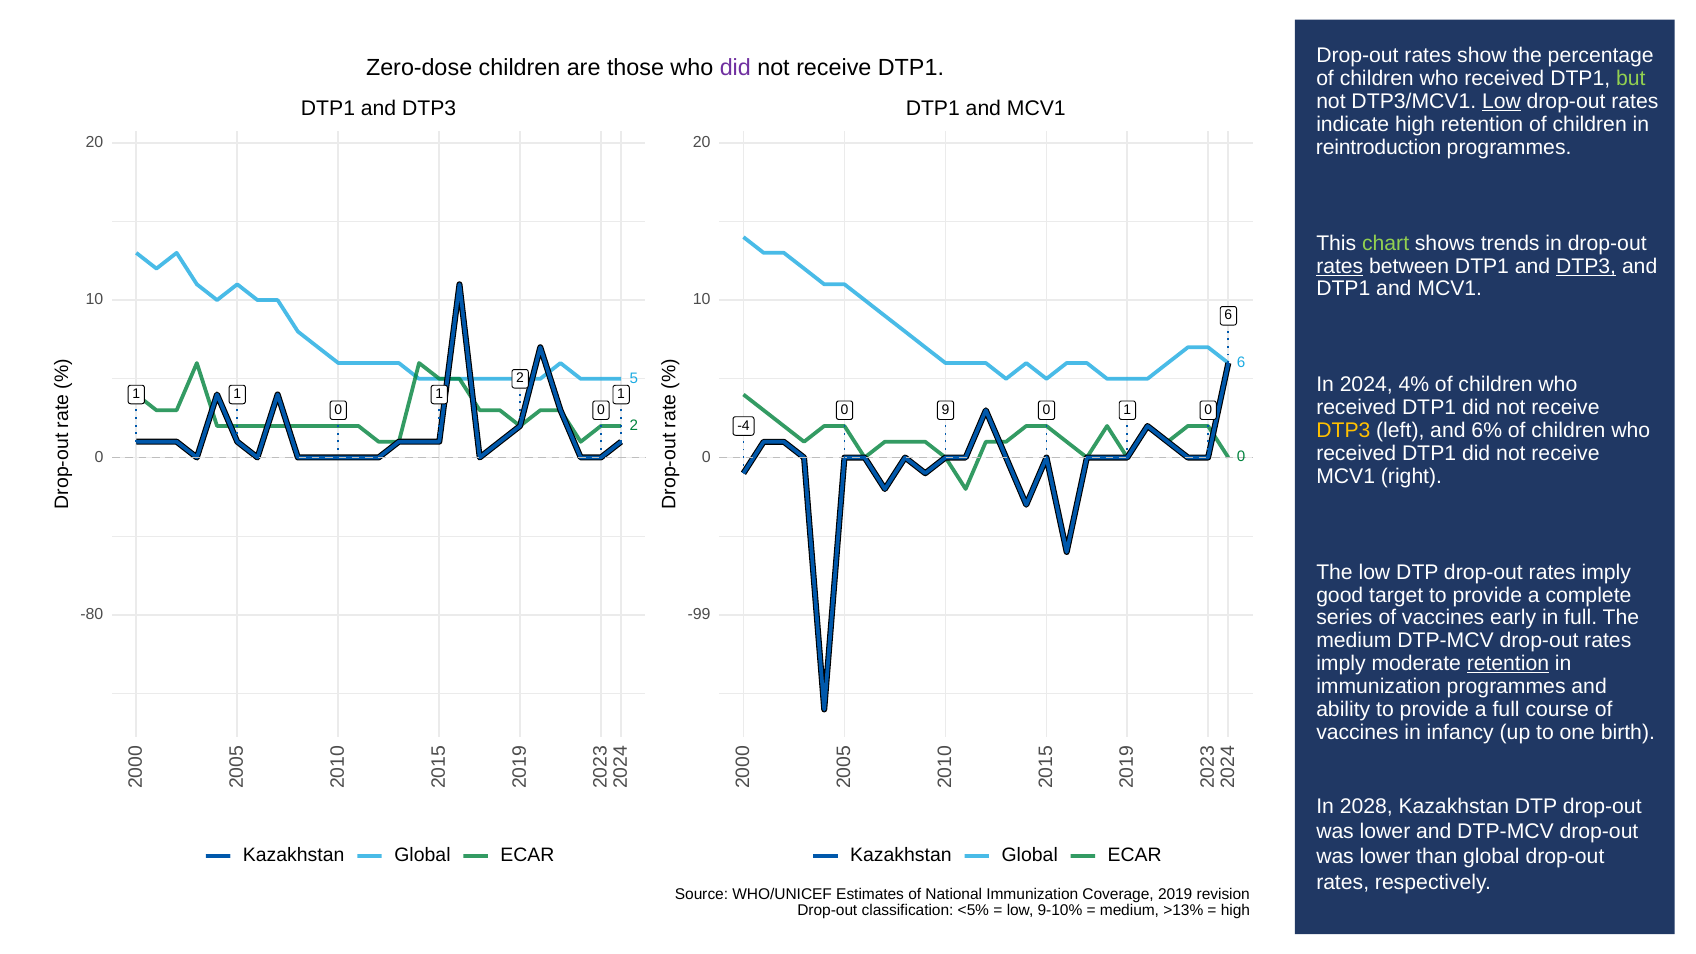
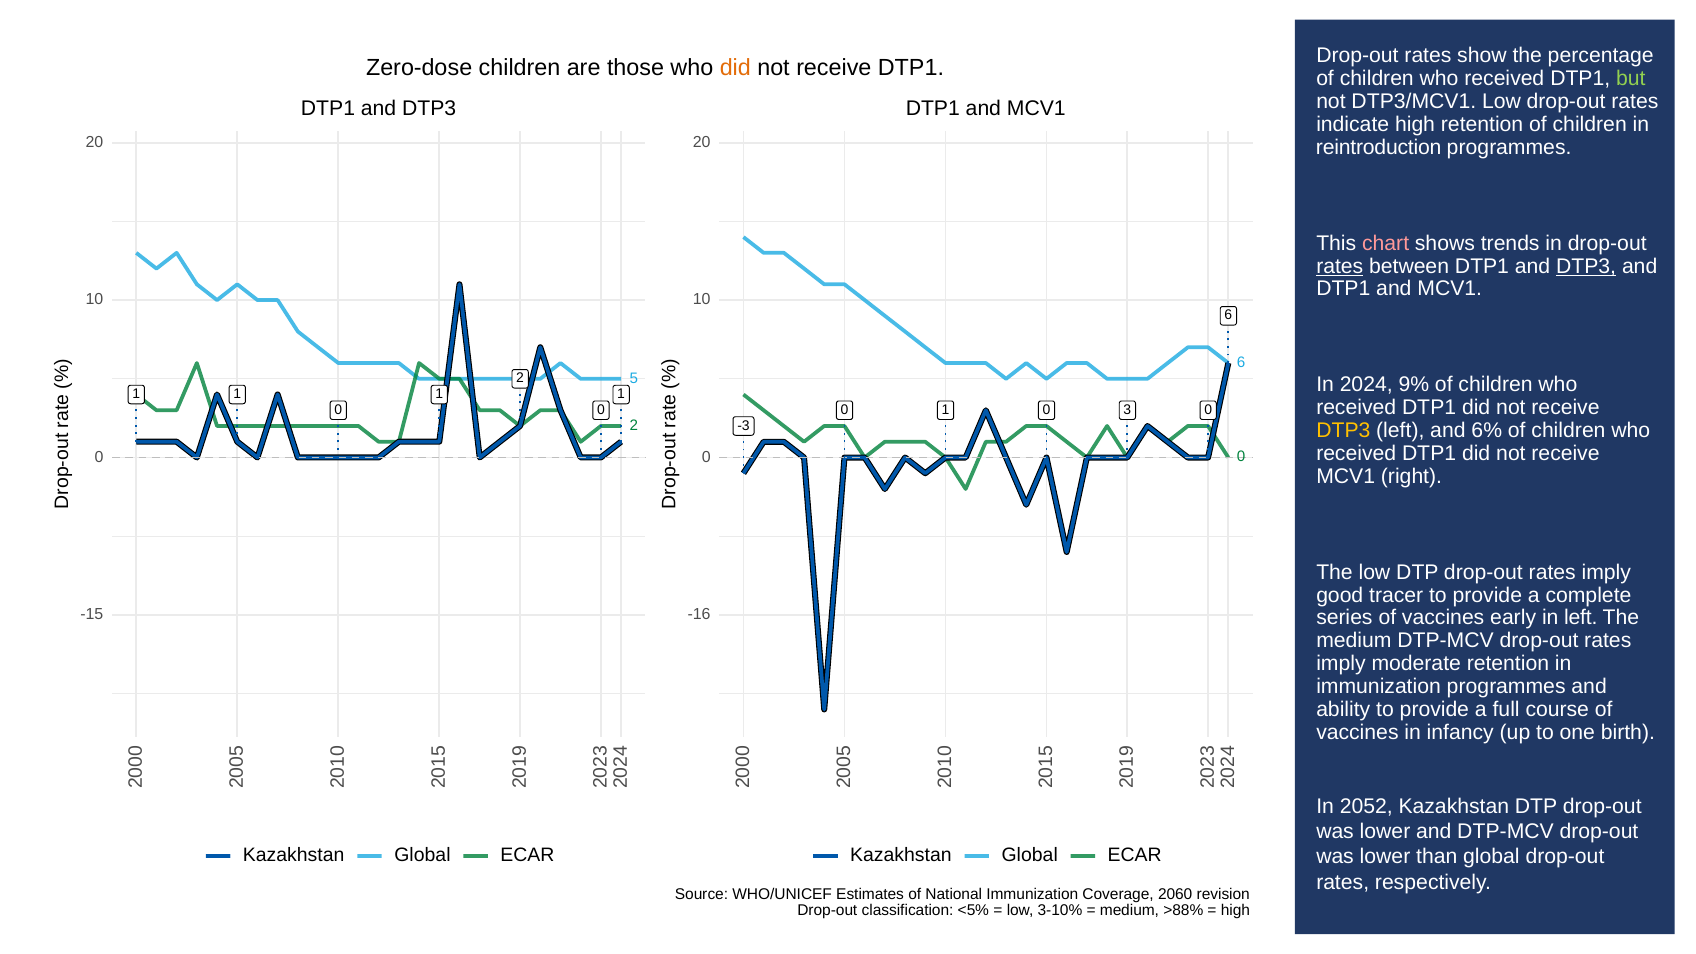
did at (735, 68) colour: purple -> orange
Low at (1501, 102) underline: present -> none
chart colour: light green -> pink
4%: 4% -> 9%
9 at (946, 410): 9 -> 1
1 at (1127, 410): 1 -> 3
-4: -4 -> -3
target: target -> tracer
-80: -80 -> -15
-99: -99 -> -16
in full: full -> left
retention at (1508, 664) underline: present -> none
2028: 2028 -> 2052
2019: 2019 -> 2060
9-10%: 9-10% -> 3-10%
>13%: >13% -> >88%
